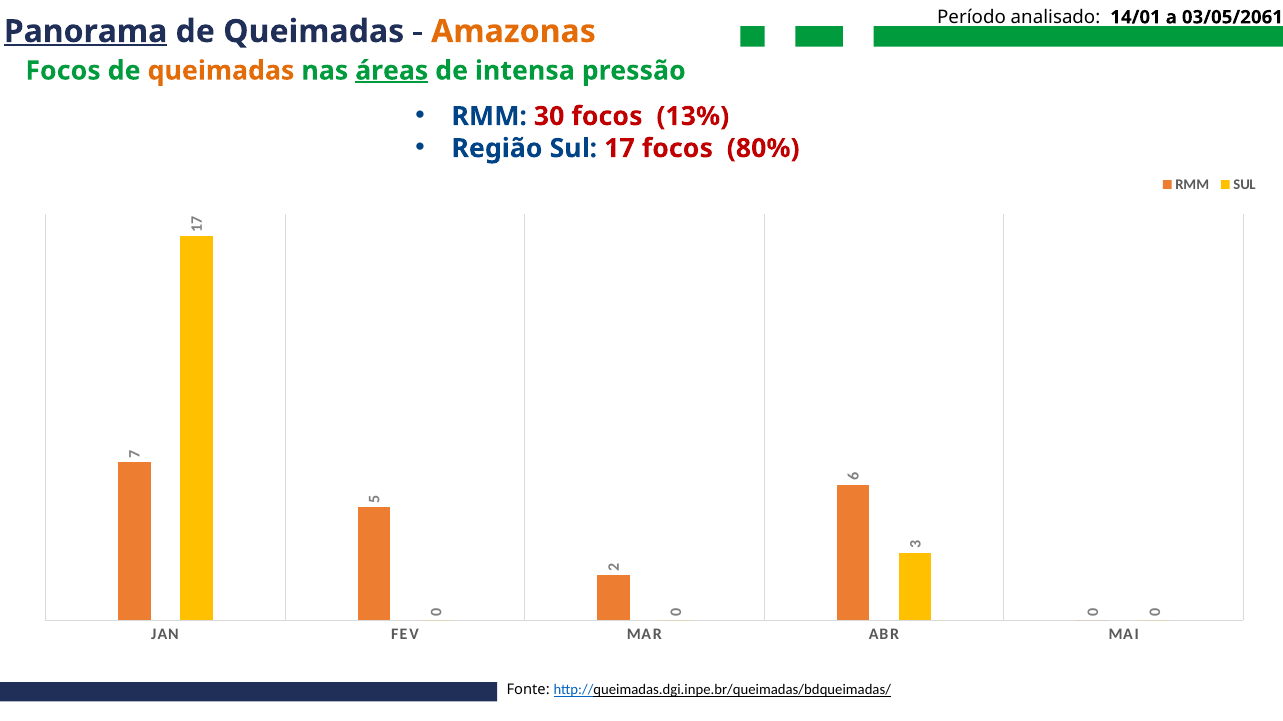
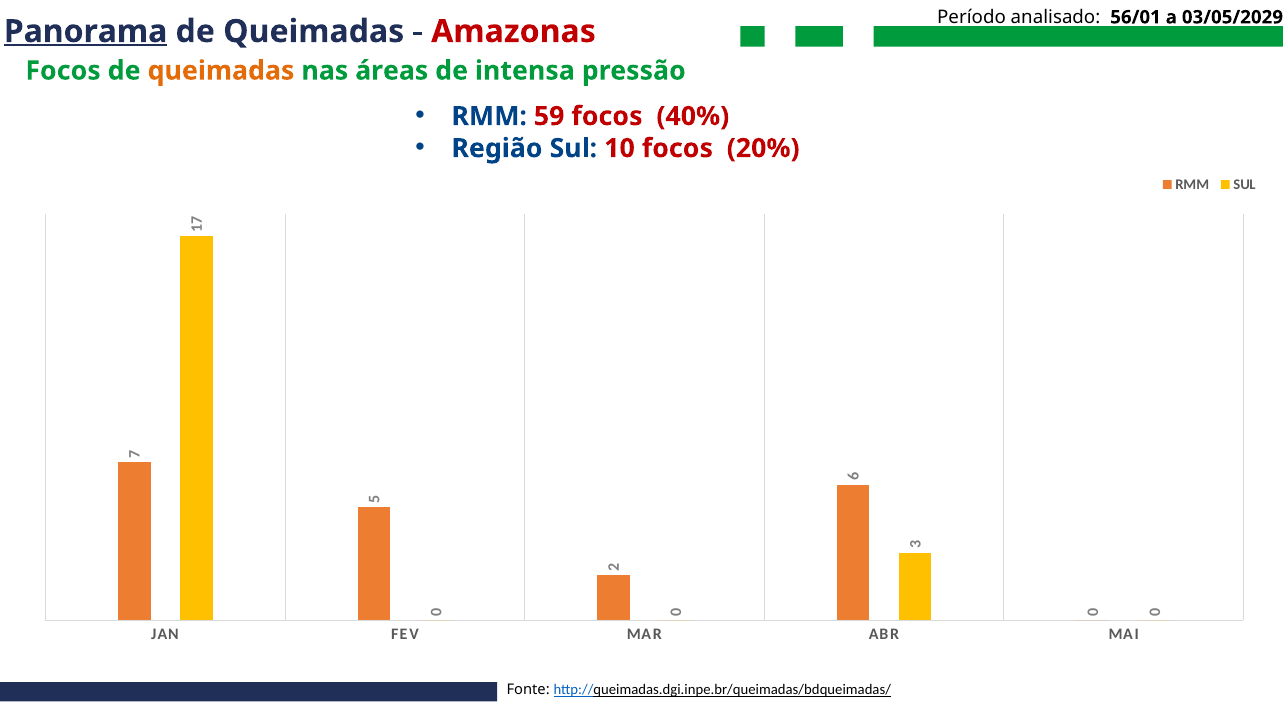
14/01: 14/01 -> 56/01
03/05/2061: 03/05/2061 -> 03/05/2029
Amazonas colour: orange -> red
áreas underline: present -> none
30: 30 -> 59
13%: 13% -> 40%
17: 17 -> 10
80%: 80% -> 20%
